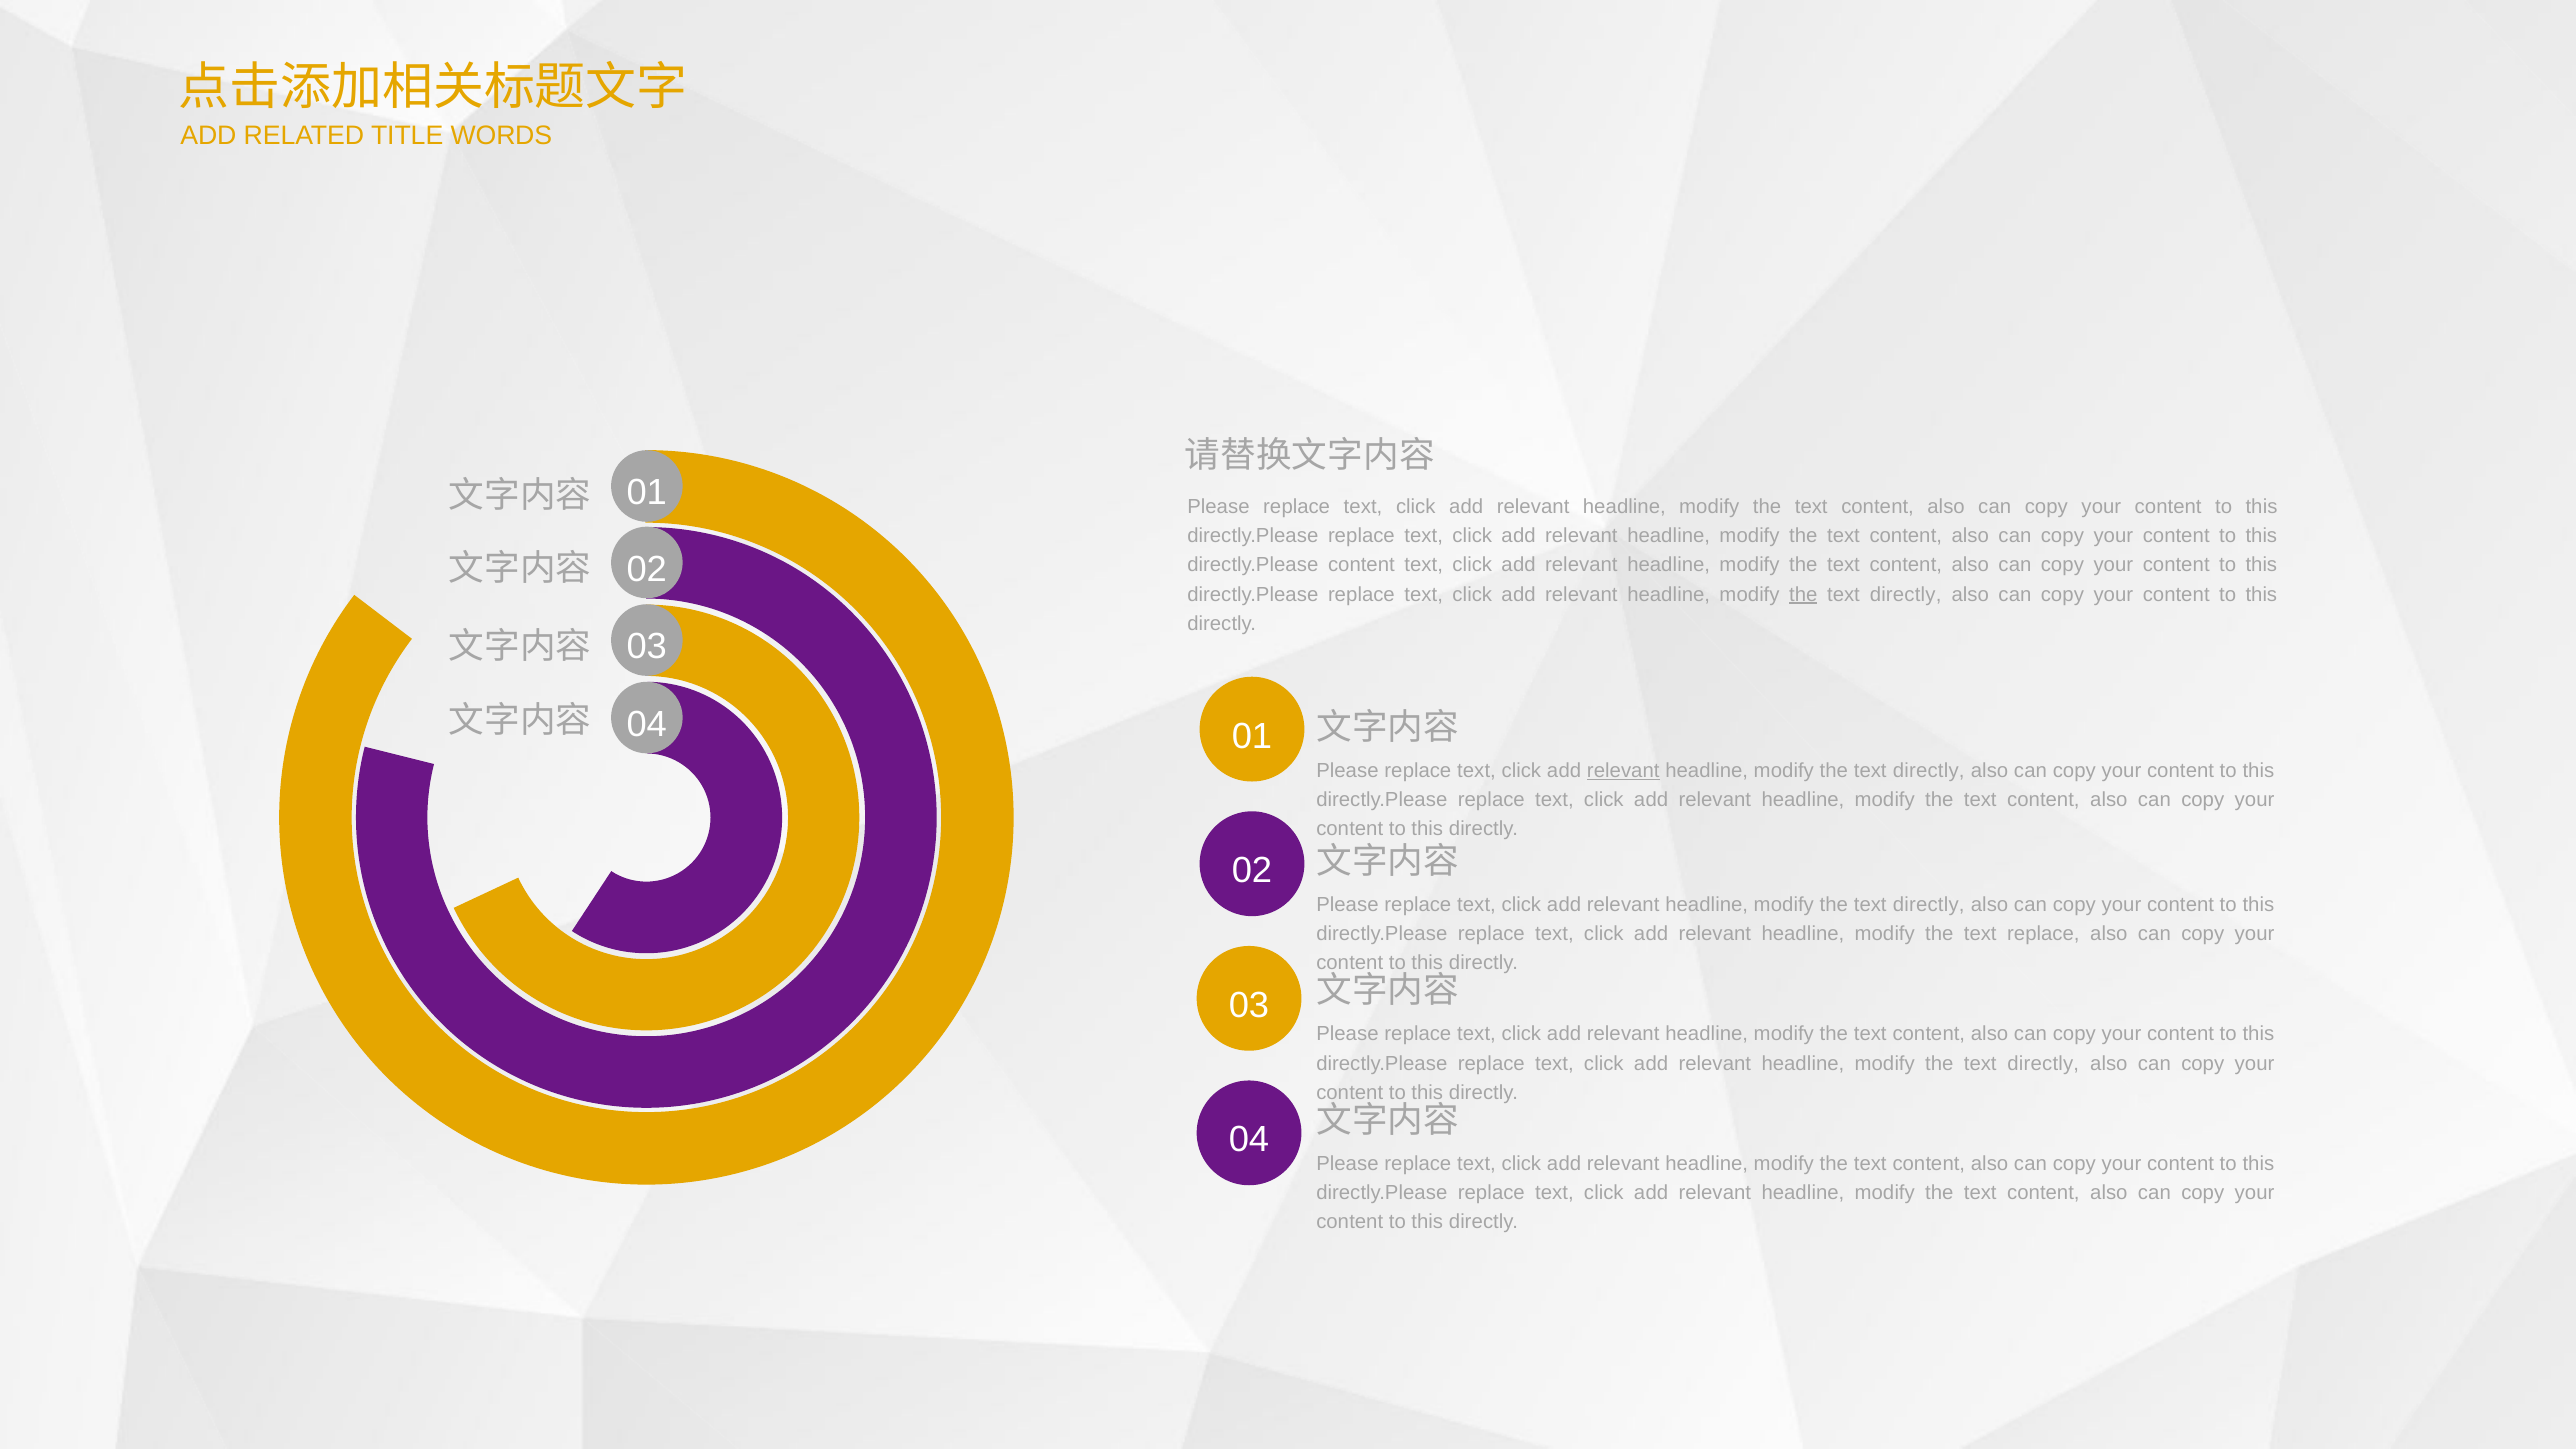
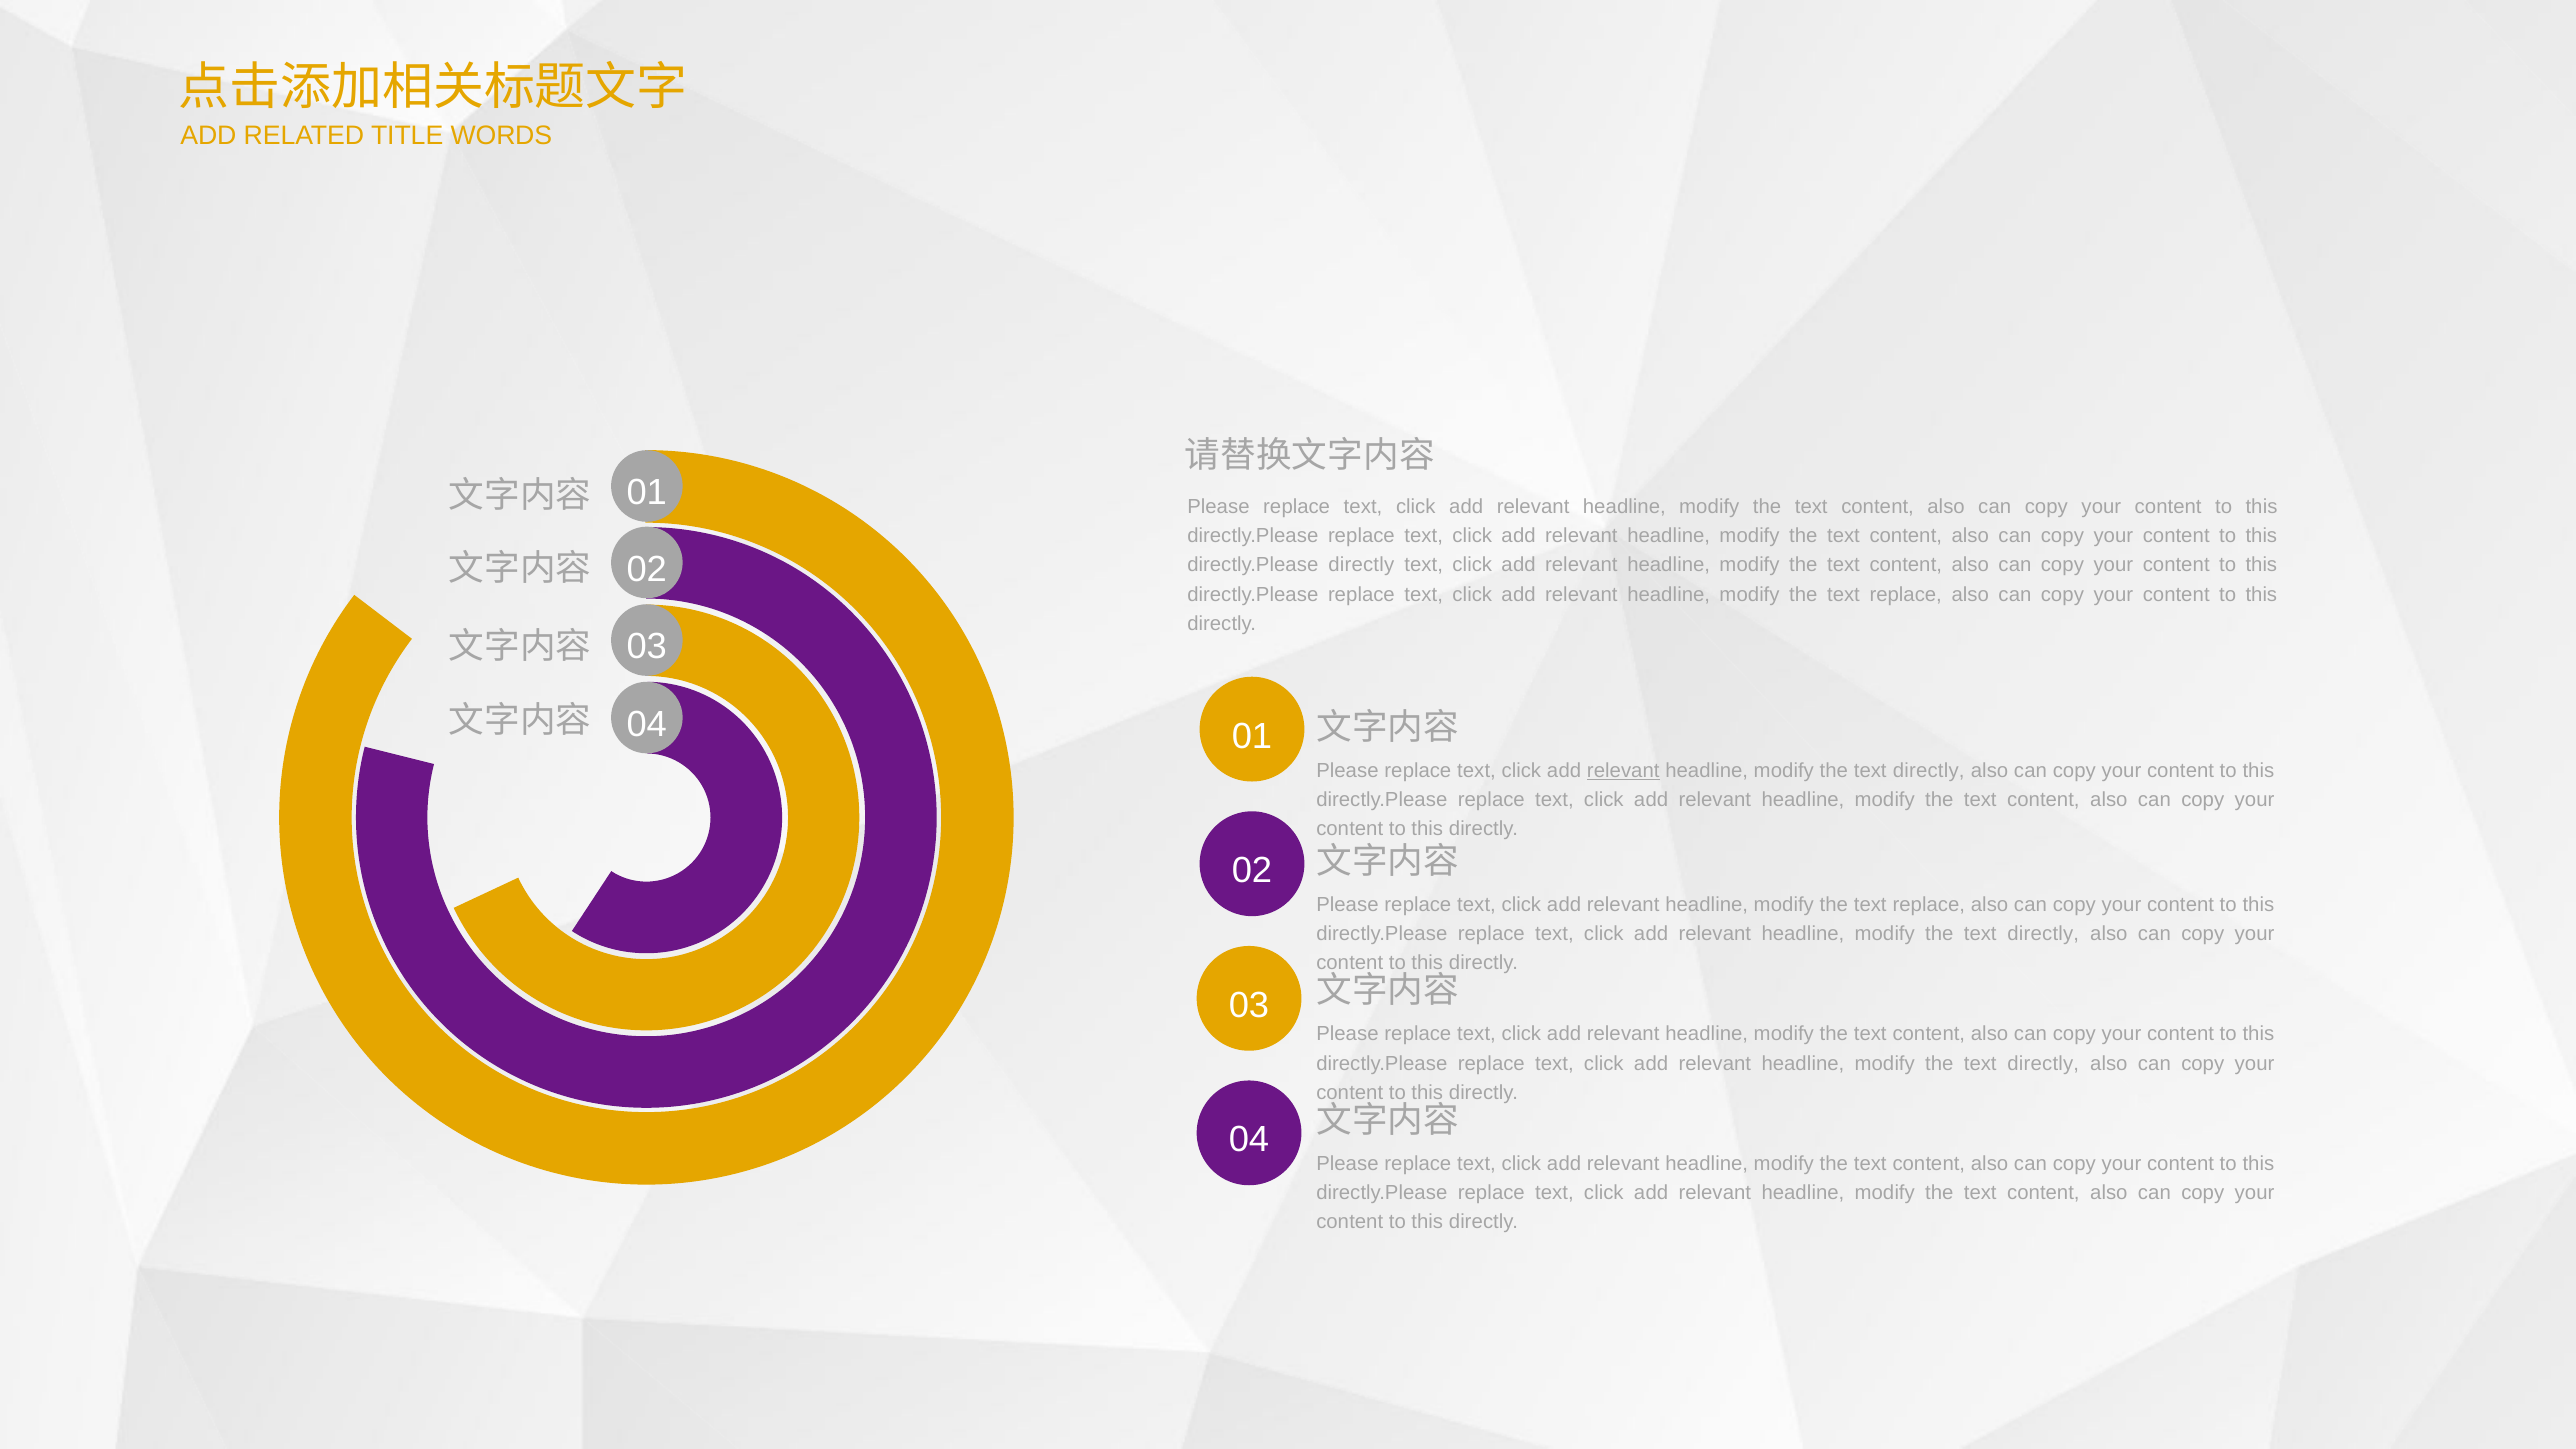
directly.Please content: content -> directly
the at (1803, 594) underline: present -> none
directly at (1906, 594): directly -> replace
directly at (1929, 905): directly -> replace
replace at (2043, 934): replace -> directly
